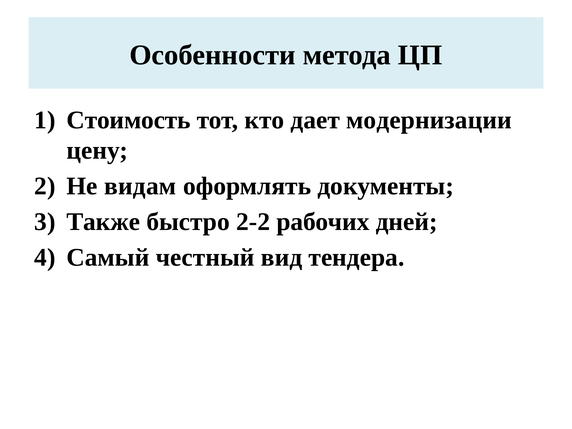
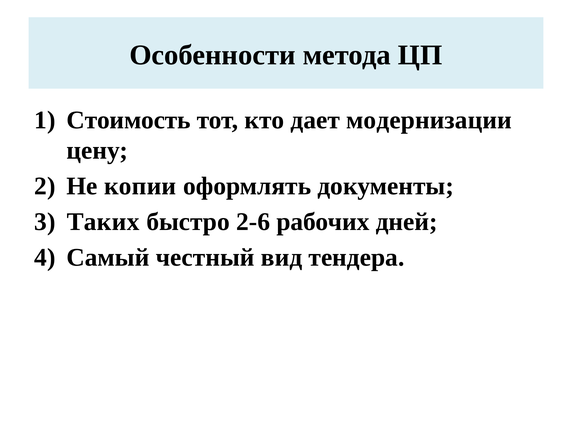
видам: видам -> копии
Также: Также -> Таких
2-2: 2-2 -> 2-6
